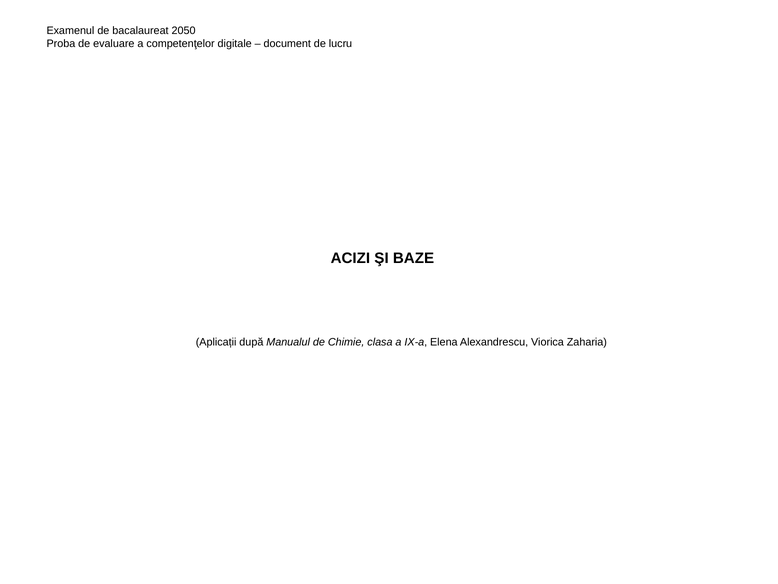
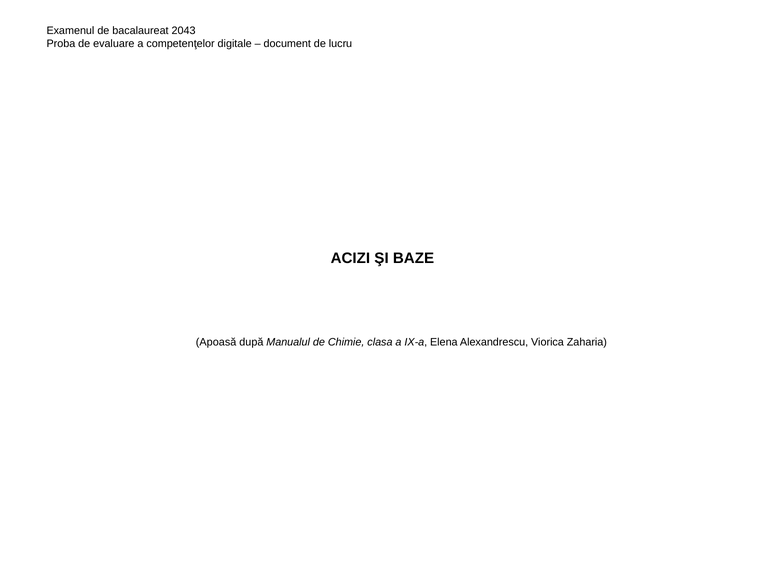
2050: 2050 -> 2043
Aplicații: Aplicații -> Apoasă
